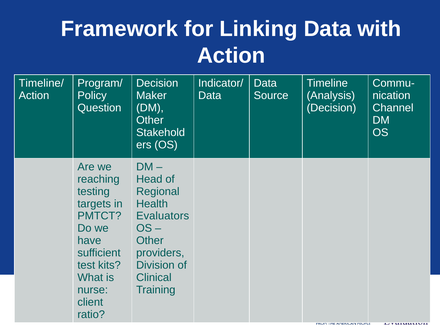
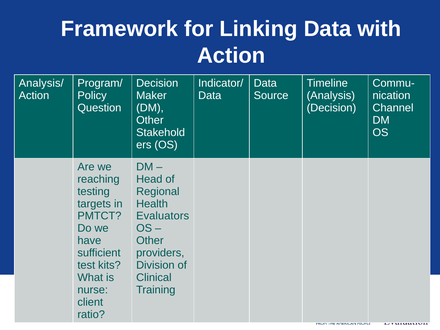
Timeline/: Timeline/ -> Analysis/
